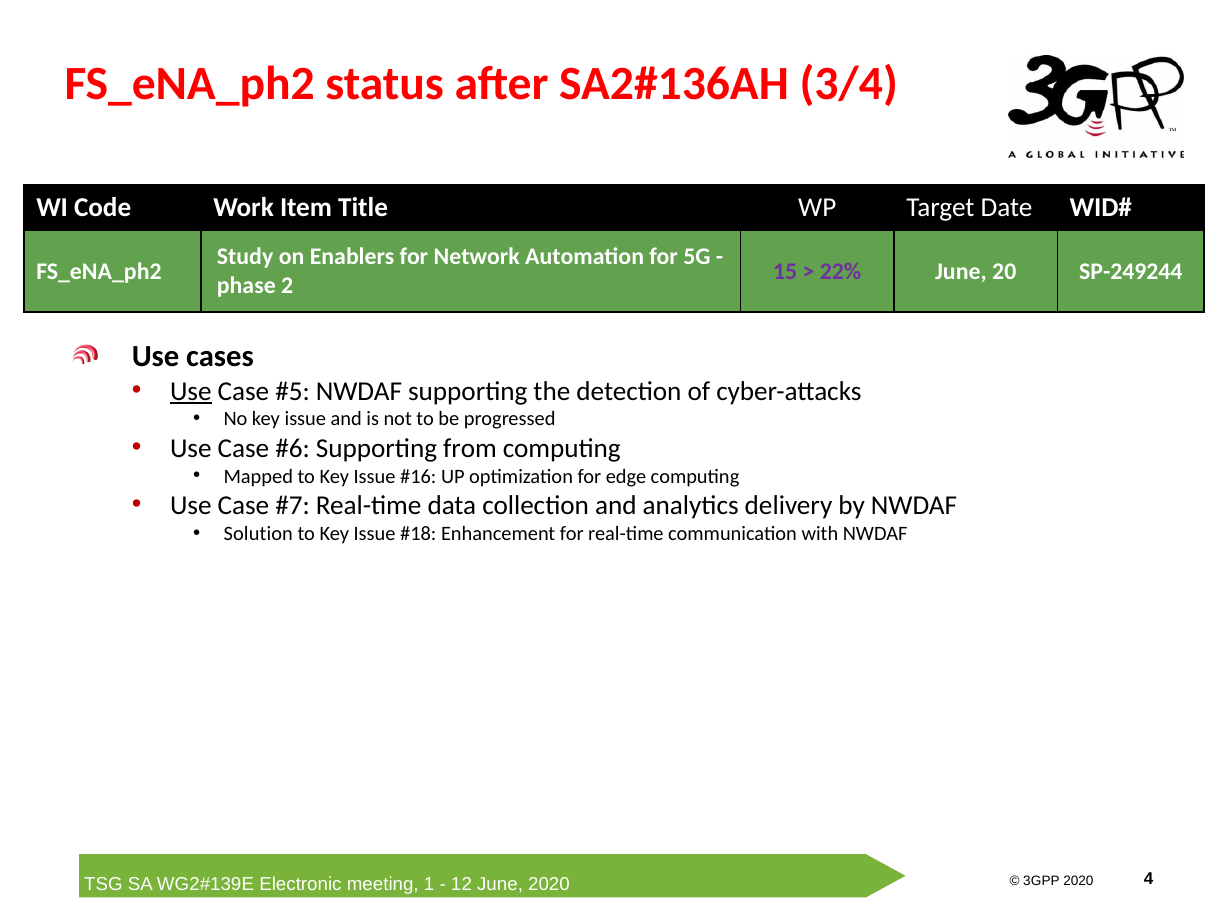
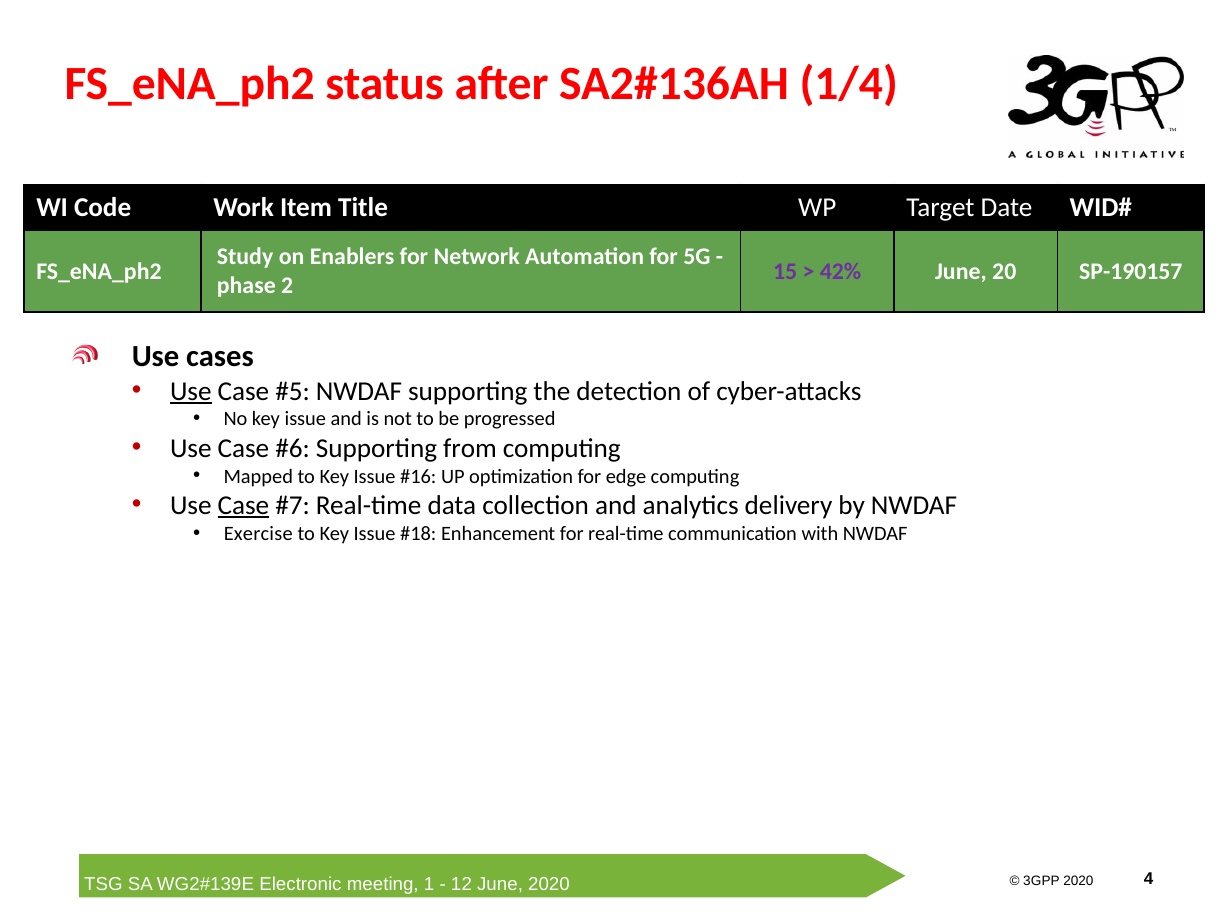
3/4: 3/4 -> 1/4
22%: 22% -> 42%
SP-249244: SP-249244 -> SP-190157
Case at (243, 505) underline: none -> present
Solution: Solution -> Exercise
